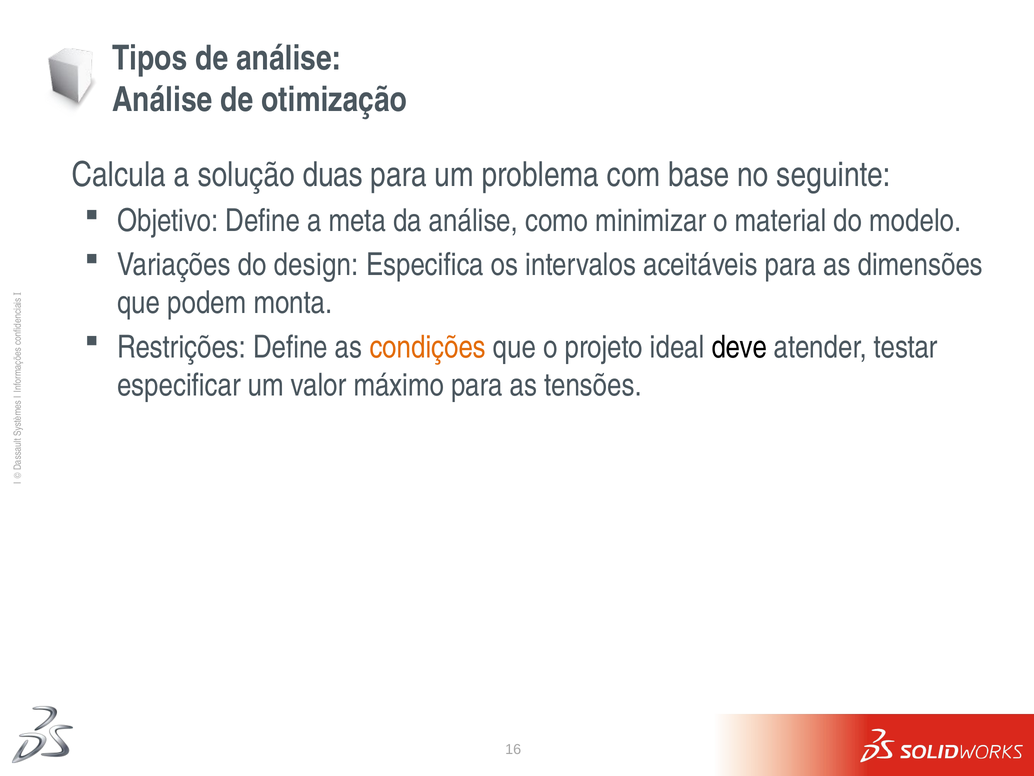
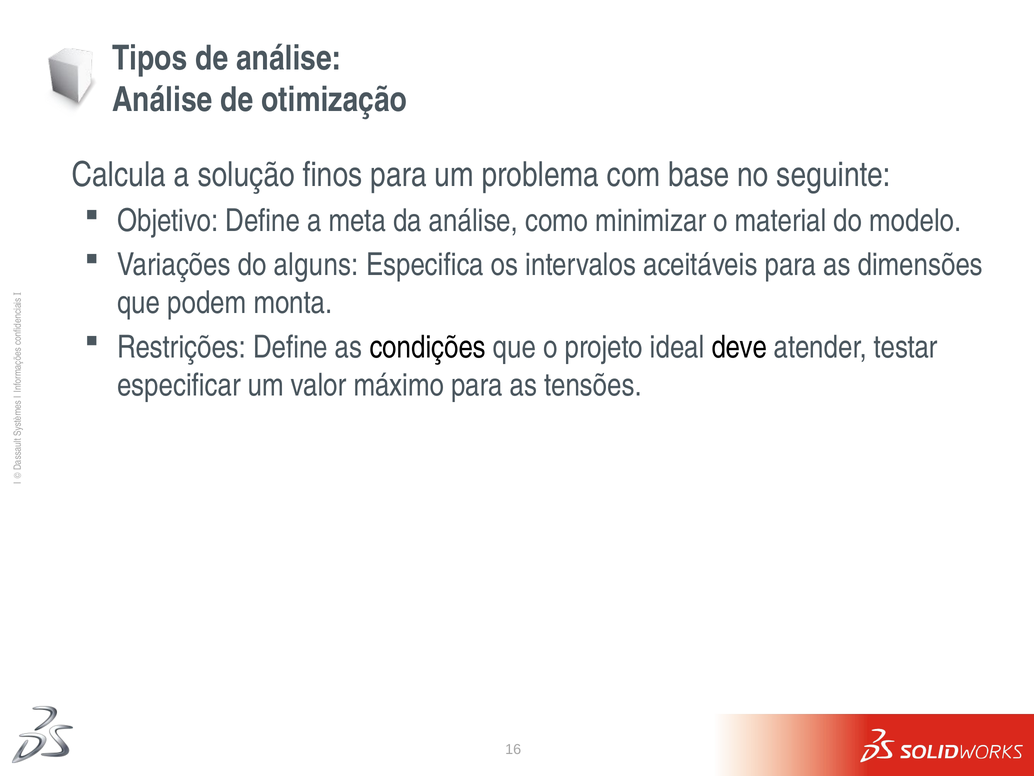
duas: duas -> finos
design: design -> alguns
condições colour: orange -> black
